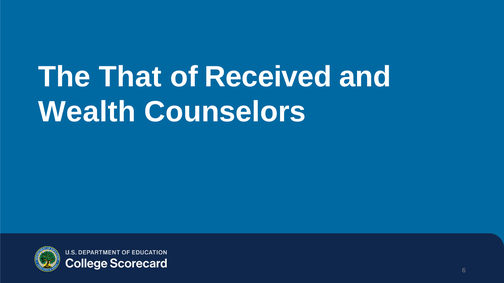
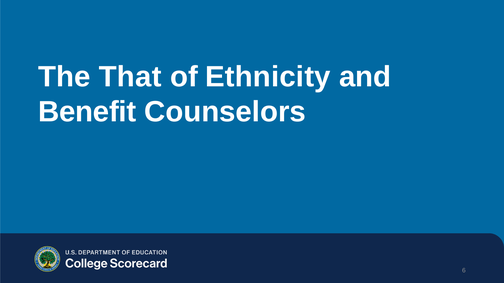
Received: Received -> Ethnicity
Wealth: Wealth -> Benefit
